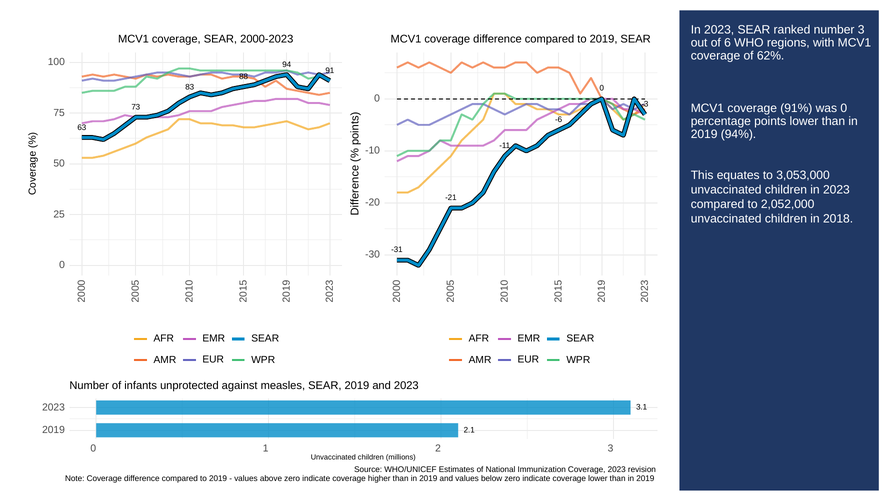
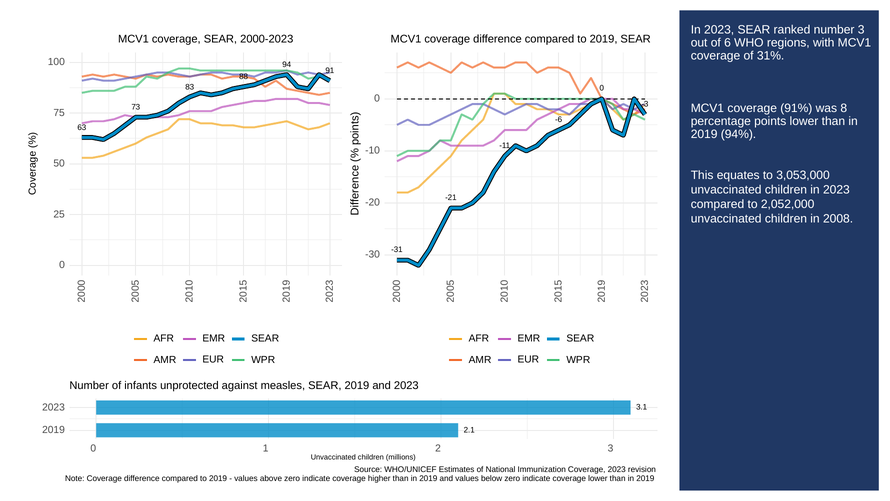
62%: 62% -> 31%
was 0: 0 -> 8
2018: 2018 -> 2008
